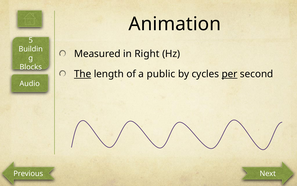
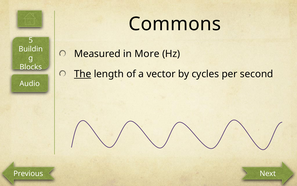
Animation: Animation -> Commons
Right: Right -> More
public: public -> vector
per underline: present -> none
